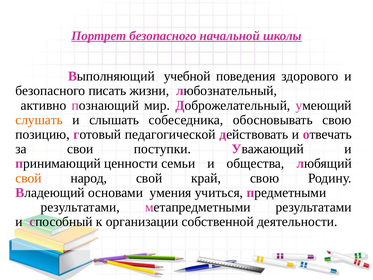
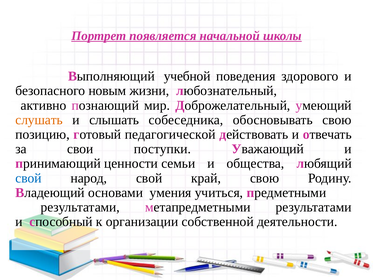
Портрет безопасного: безопасного -> появляется
писать: писать -> новым
свой at (28, 178) colour: orange -> blue
